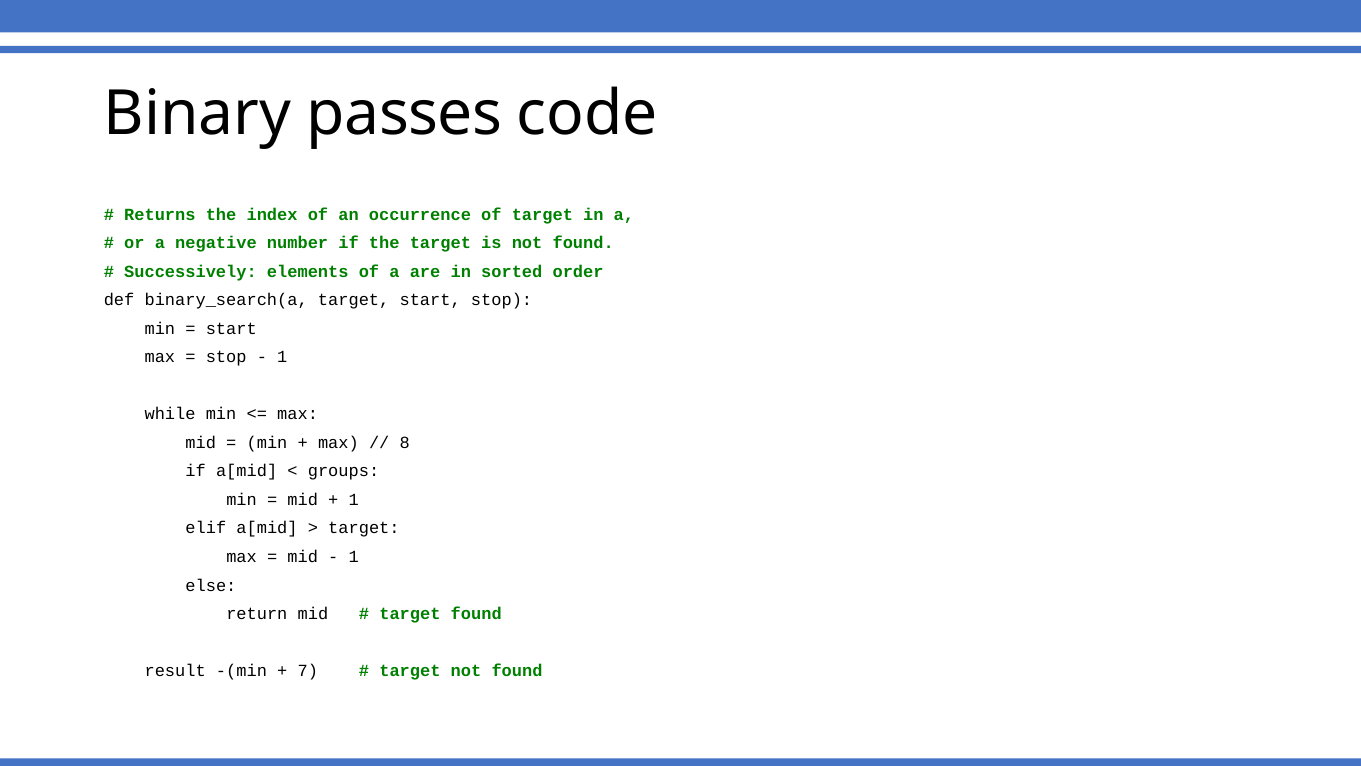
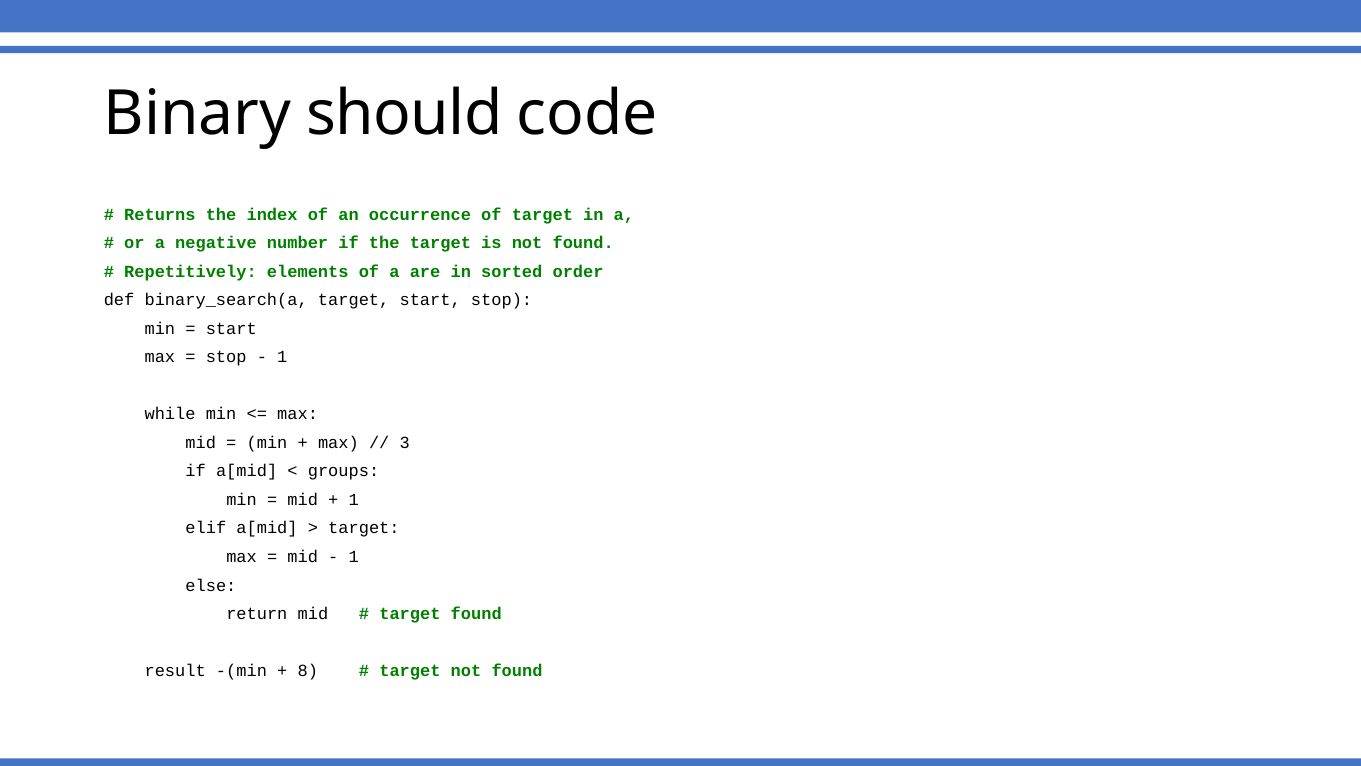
passes: passes -> should
Successively: Successively -> Repetitively
8: 8 -> 3
7: 7 -> 8
